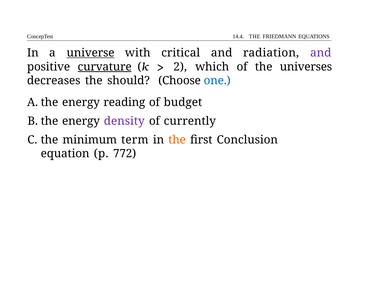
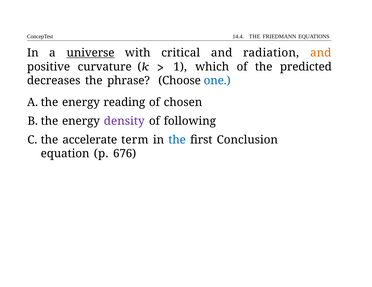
and at (321, 53) colour: purple -> orange
curvature underline: present -> none
2: 2 -> 1
universes: universes -> predicted
should: should -> phrase
budget: budget -> chosen
currently: currently -> following
minimum: minimum -> accelerate
the at (177, 140) colour: orange -> blue
772: 772 -> 676
